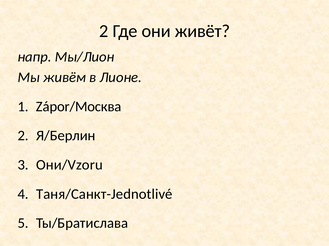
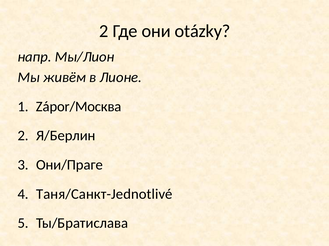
живёт: живёт -> otázky
Они/Vzoru: Они/Vzoru -> Они/Праге
